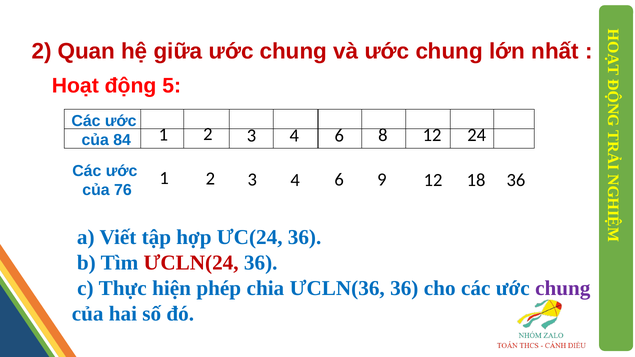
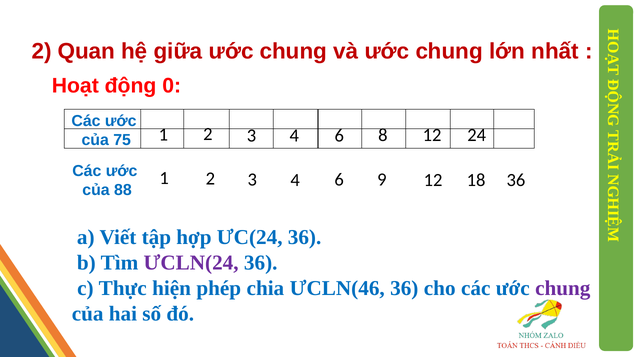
5: 5 -> 0
84: 84 -> 75
76: 76 -> 88
ƯCLN(24 colour: red -> purple
ƯCLN(36: ƯCLN(36 -> ƯCLN(46
